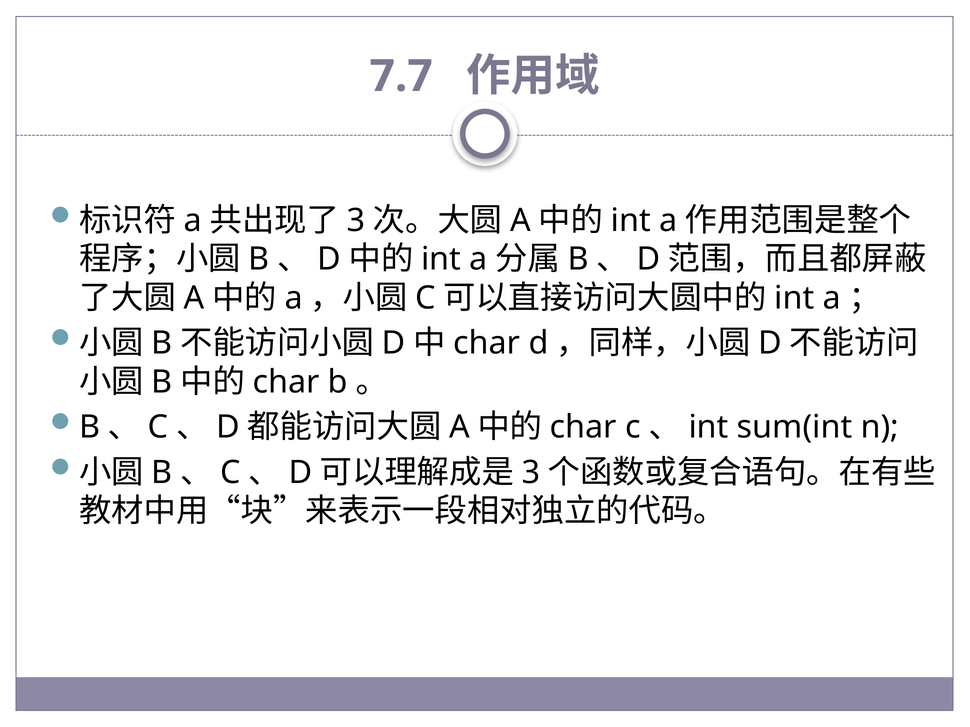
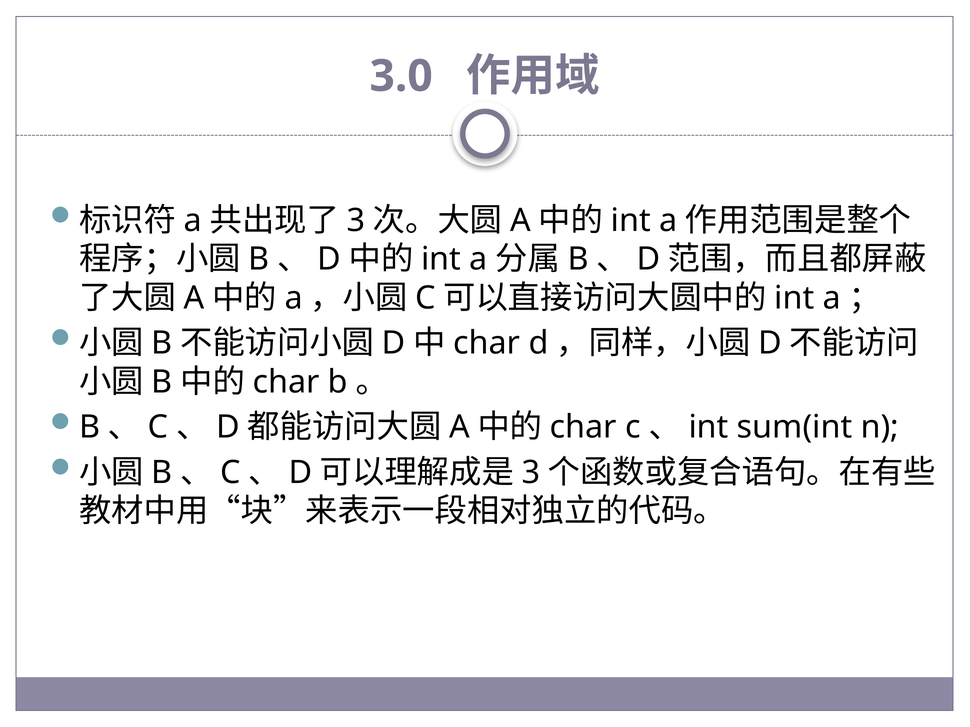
7.7: 7.7 -> 3.0
